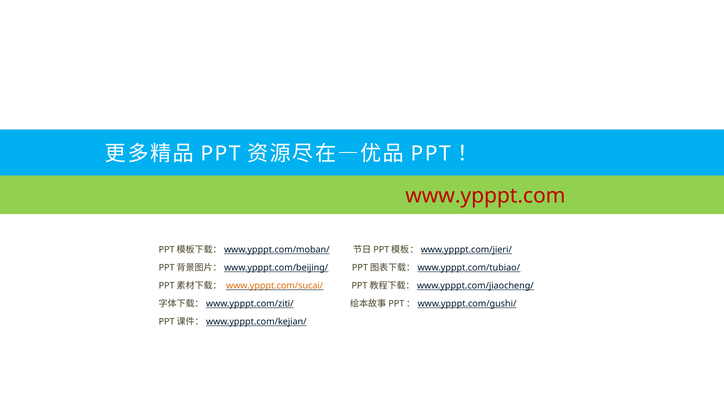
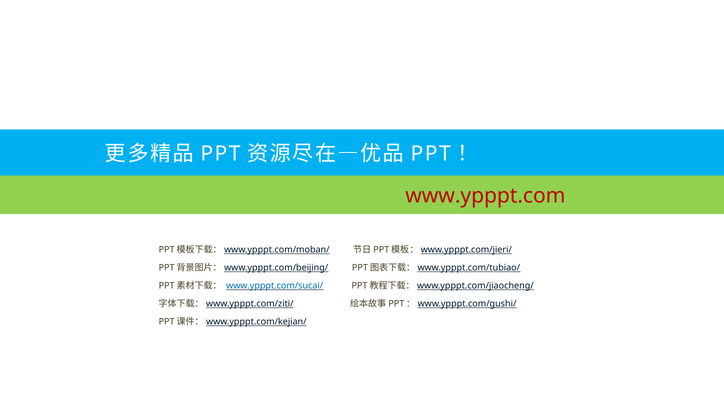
www.ypppt.com/sucai/ colour: orange -> blue
